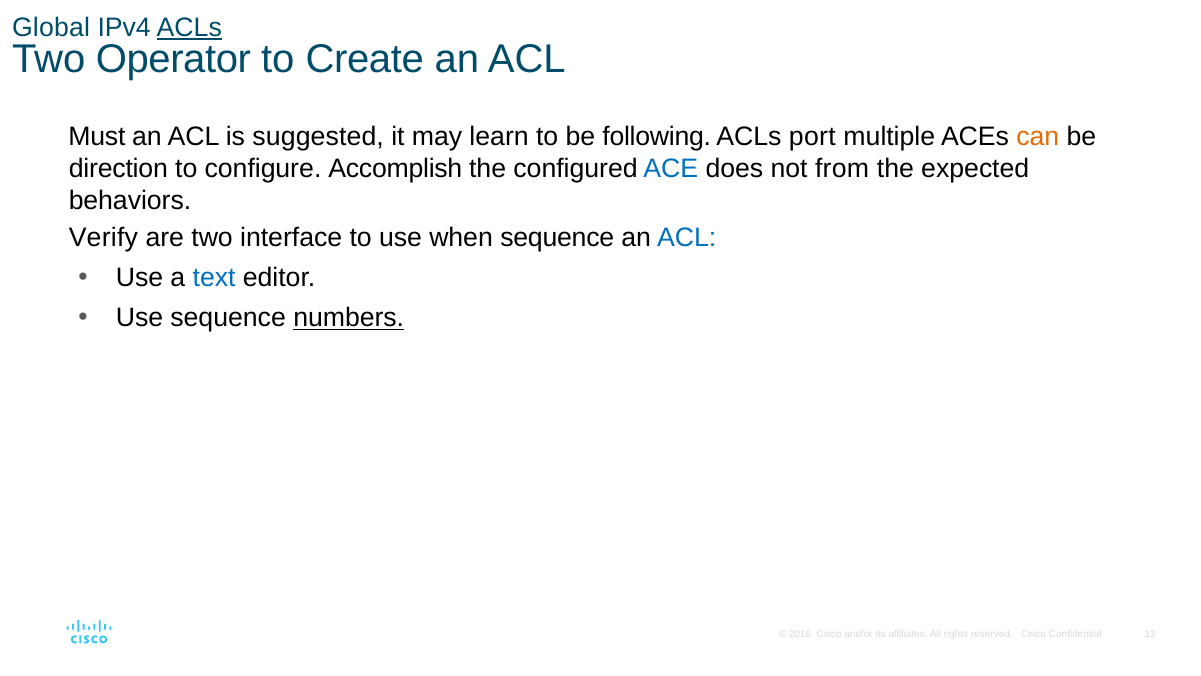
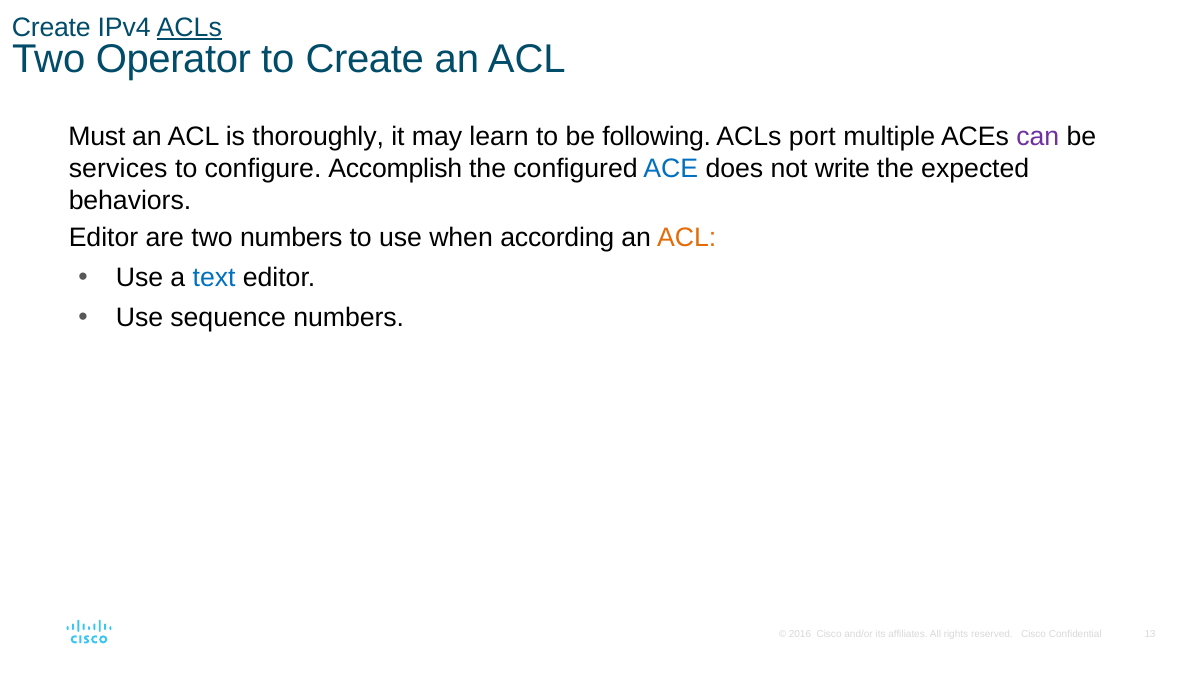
Global at (51, 28): Global -> Create
suggested: suggested -> thoroughly
can colour: orange -> purple
direction: direction -> services
from: from -> write
Verify at (103, 238): Verify -> Editor
two interface: interface -> numbers
when sequence: sequence -> according
ACL at (687, 238) colour: blue -> orange
numbers at (349, 318) underline: present -> none
